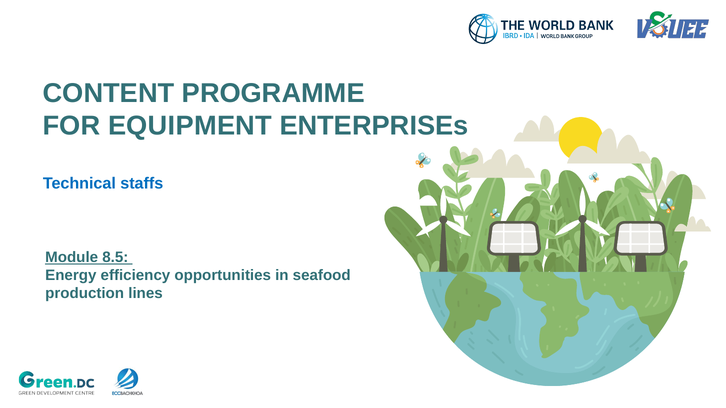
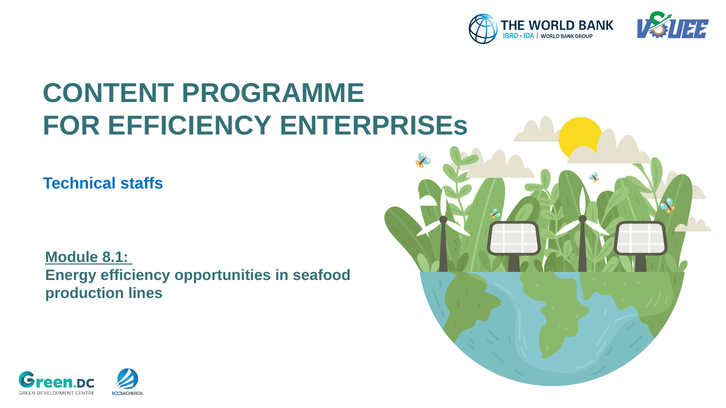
FOR EQUIPMENT: EQUIPMENT -> EFFICIENCY
8.5: 8.5 -> 8.1
